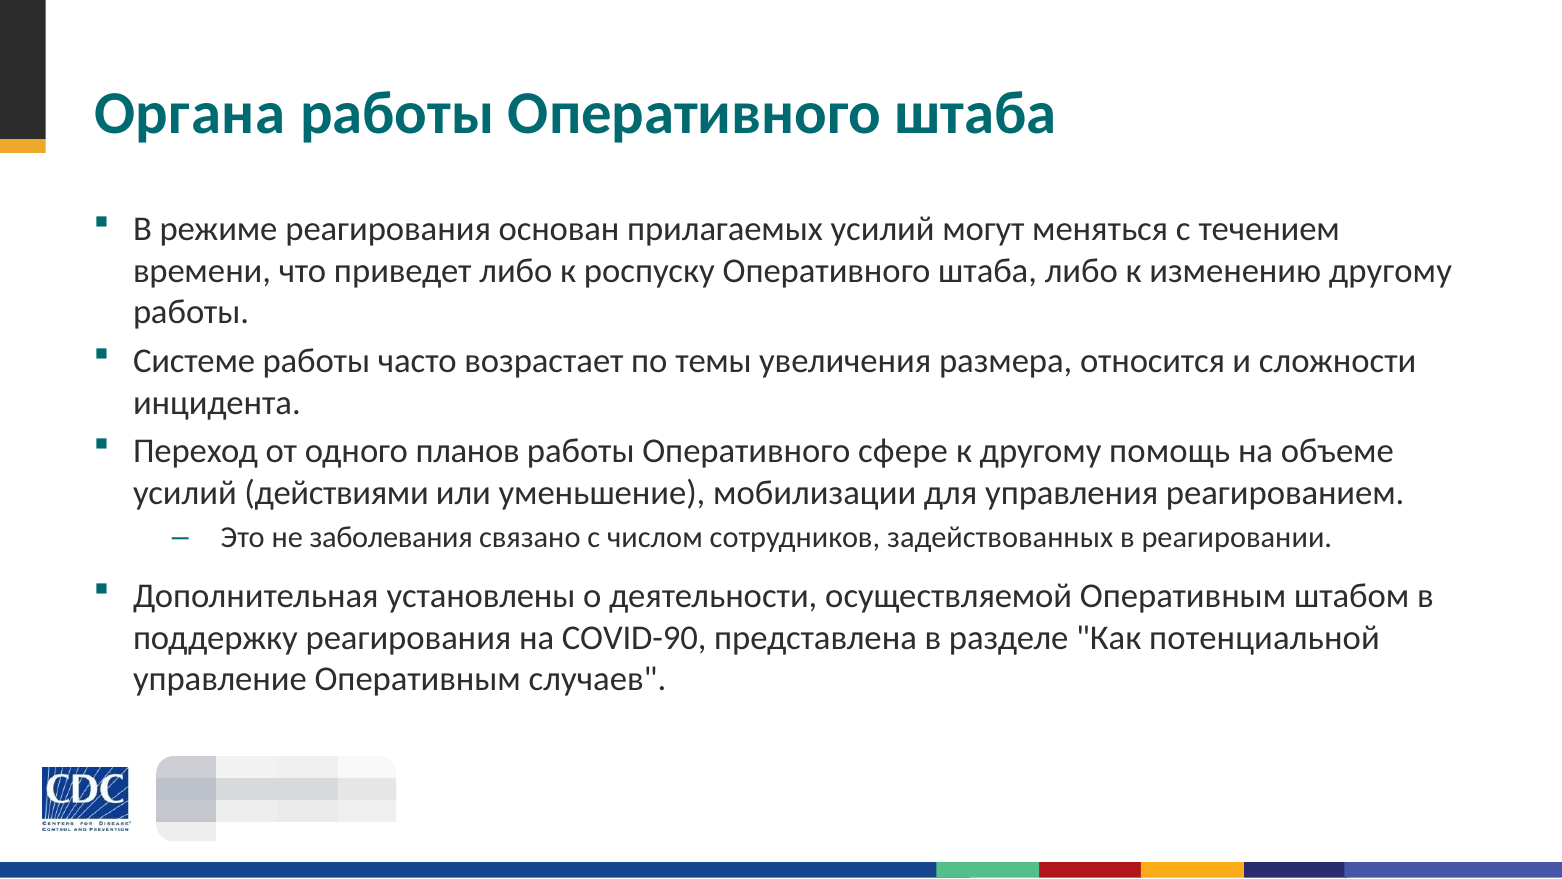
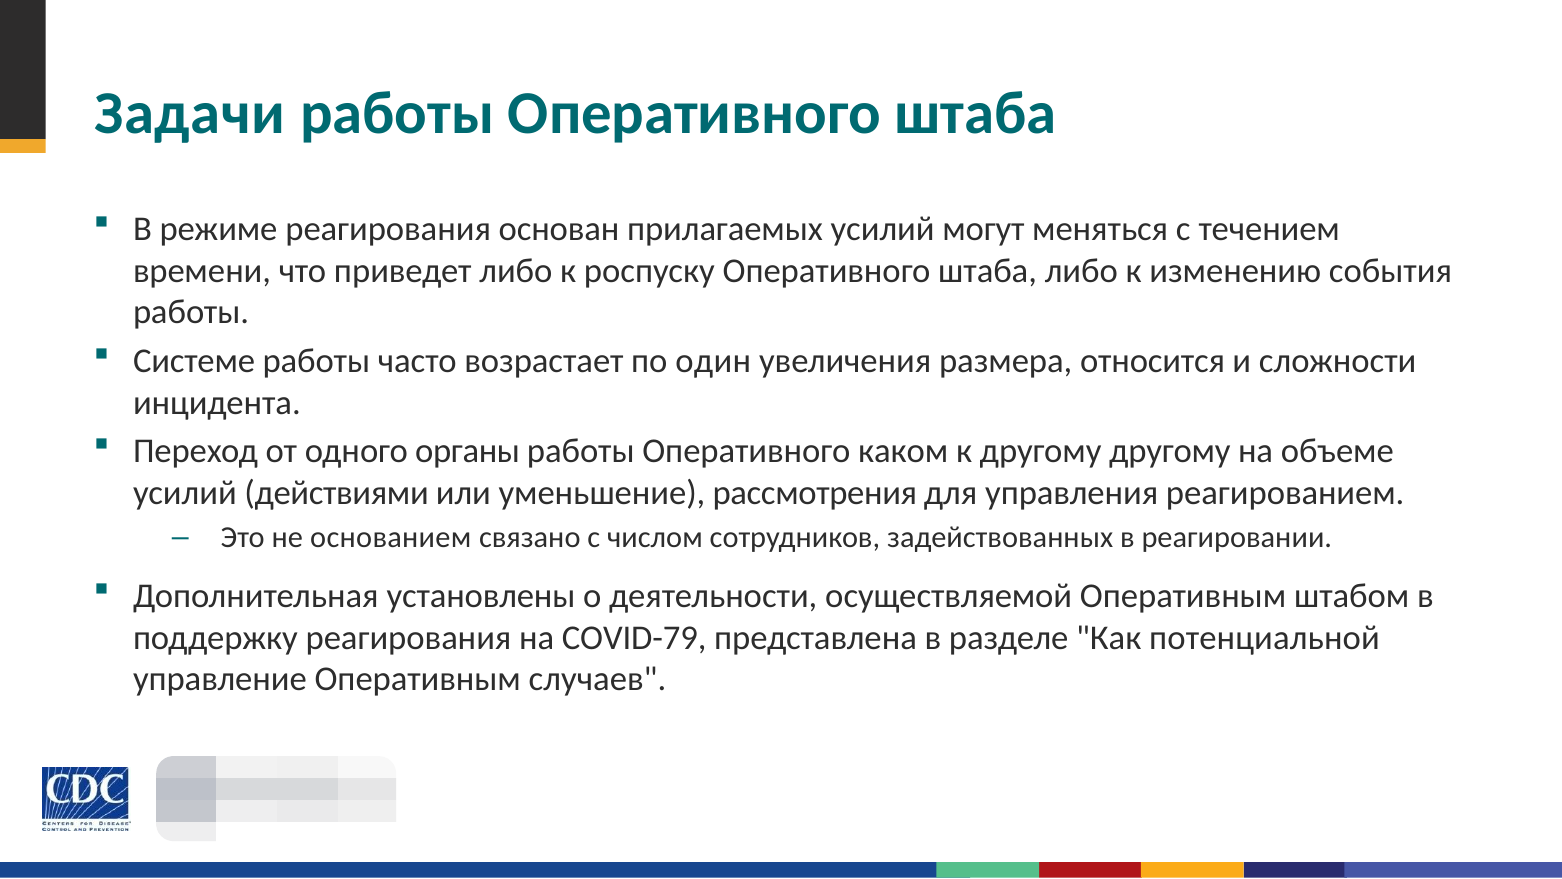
Органа: Органа -> Задачи
изменению другому: другому -> события
темы: темы -> один
планов: планов -> органы
сфере: сфере -> каком
другому помощь: помощь -> другому
мобилизации: мобилизации -> рассмотрения
заболевания: заболевания -> основанием
COVID-90: COVID-90 -> COVID-79
